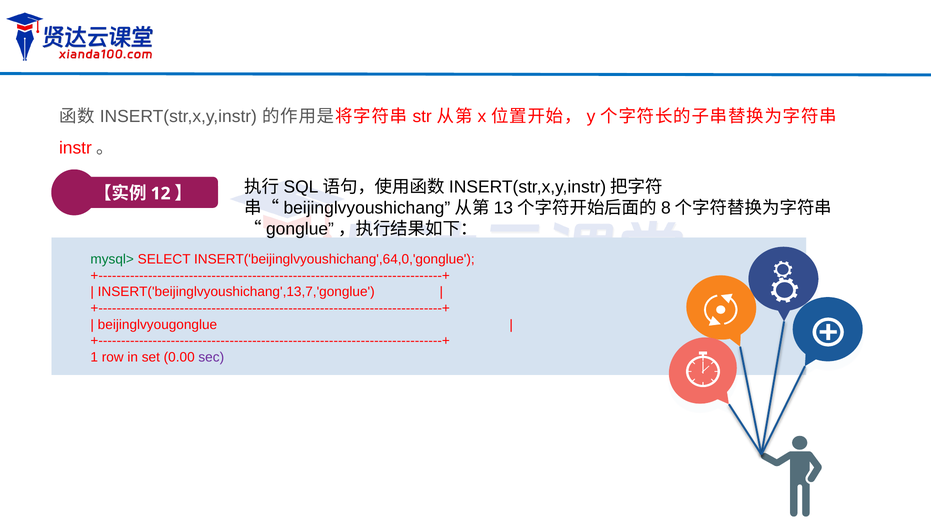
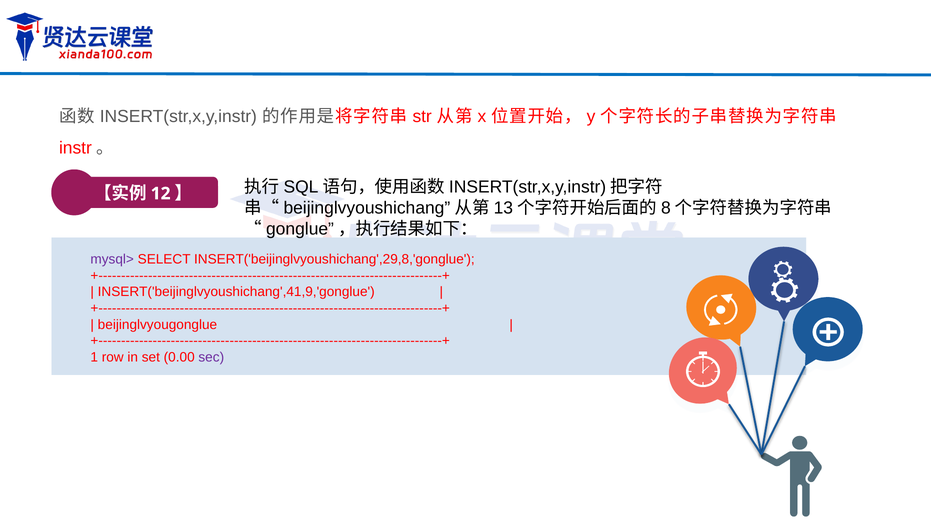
mysql> colour: green -> purple
INSERT('beijinglvyoushichang',64,0,'gonglue: INSERT('beijinglvyoushichang',64,0,'gonglue -> INSERT('beijinglvyoushichang',29,8,'gonglue
INSERT('beijinglvyoushichang',13,7,'gonglue: INSERT('beijinglvyoushichang',13,7,'gonglue -> INSERT('beijinglvyoushichang',41,9,'gonglue
